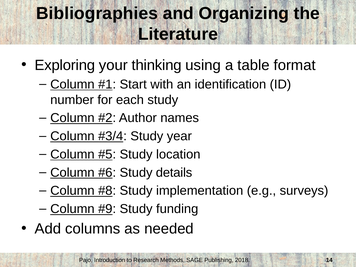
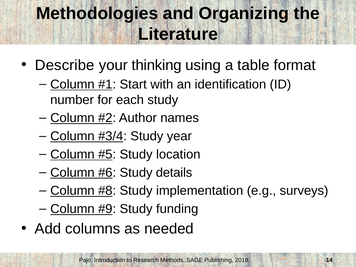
Bibliographies: Bibliographies -> Methodologies
Exploring: Exploring -> Describe
